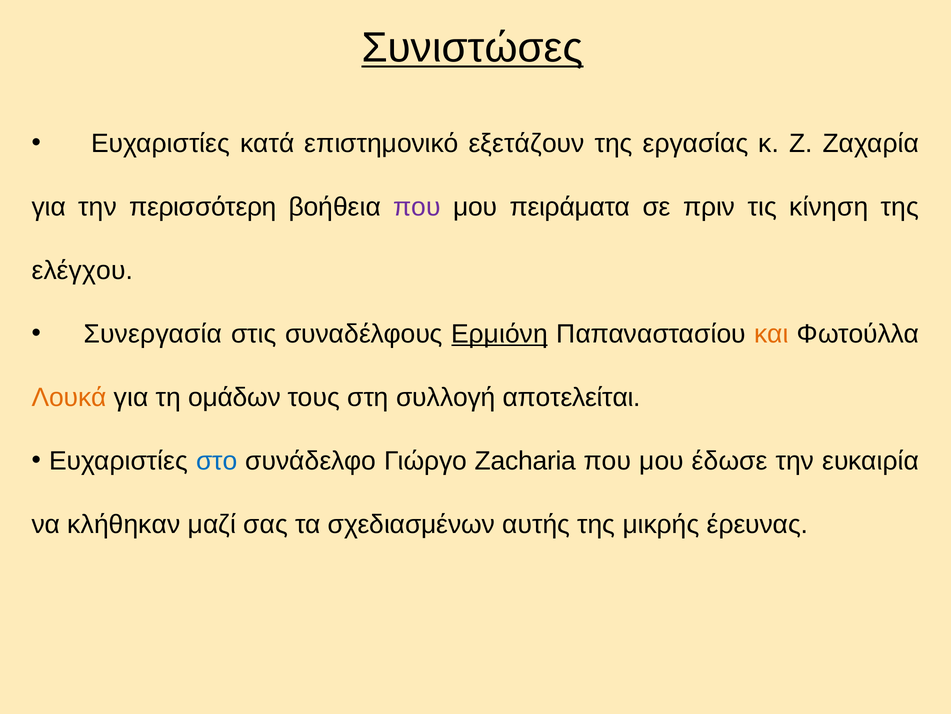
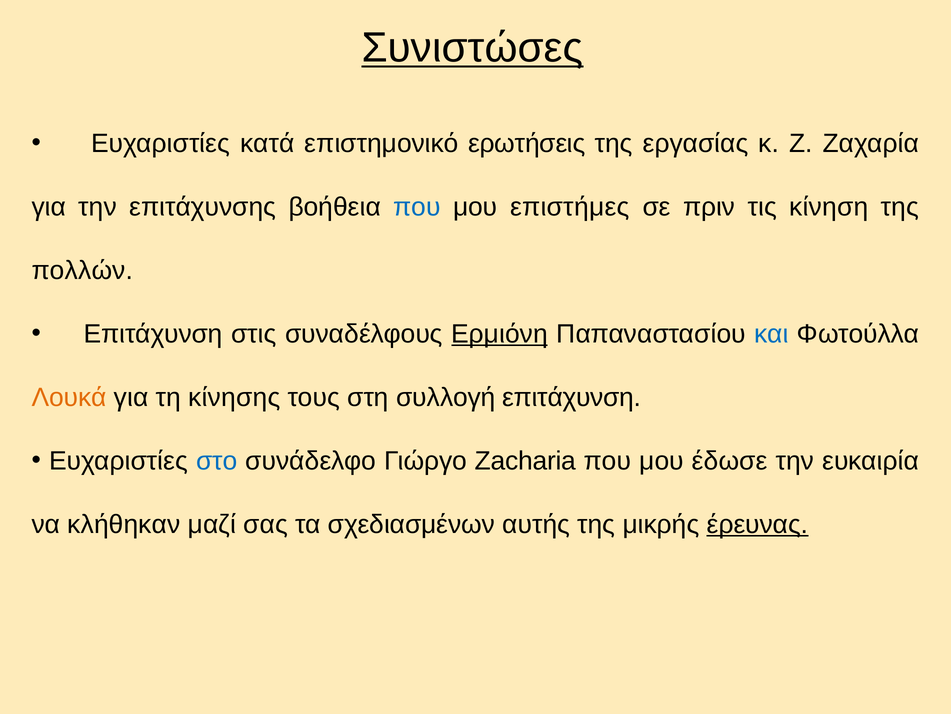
εξετάζουν: εξετάζουν -> ερωτήσεις
περισσότερη: περισσότερη -> επιτάχυνσης
που at (417, 207) colour: purple -> blue
πειράματα: πειράματα -> επιστήμες
ελέγχου: ελέγχου -> πολλών
Συνεργασία at (153, 333): Συνεργασία -> Επιτάχυνση
και colour: orange -> blue
ομάδων: ομάδων -> κίνησης
συλλογή αποτελείται: αποτελείται -> επιτάχυνση
έρευνας underline: none -> present
